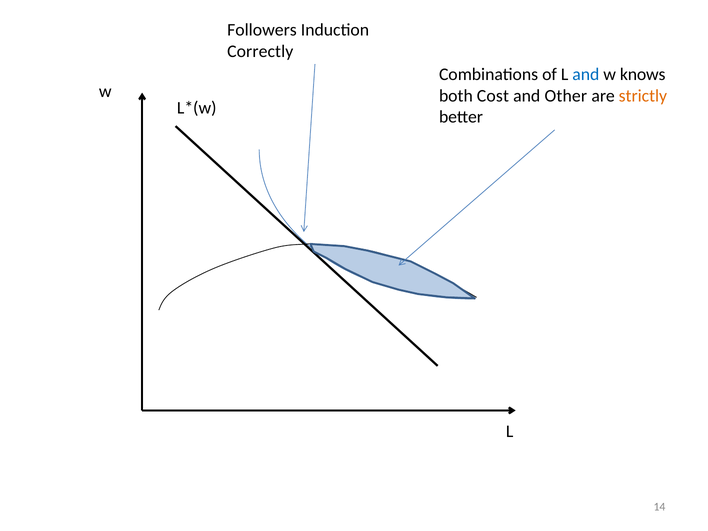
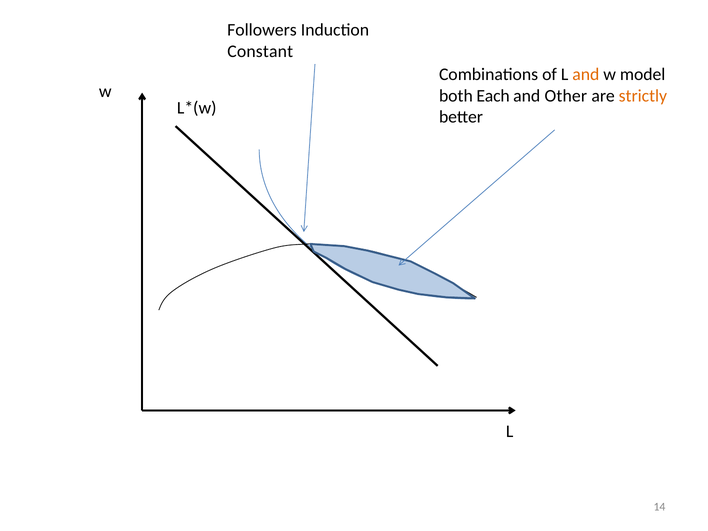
Correctly: Correctly -> Constant
and at (586, 75) colour: blue -> orange
knows: knows -> model
Cost: Cost -> Each
